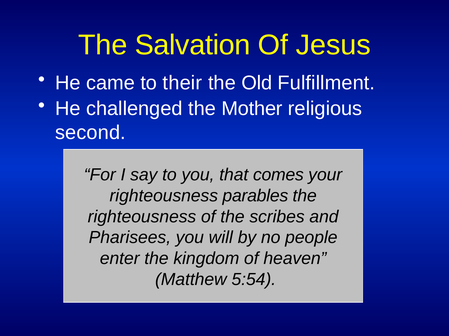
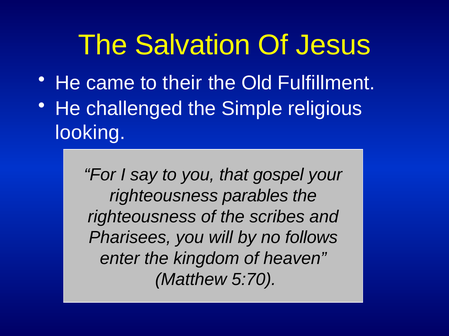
Mother: Mother -> Simple
second: second -> looking
comes: comes -> gospel
people: people -> follows
5:54: 5:54 -> 5:70
